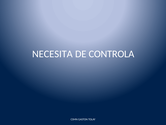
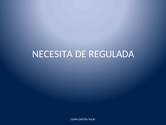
CONTROLA: CONTROLA -> REGULADA
